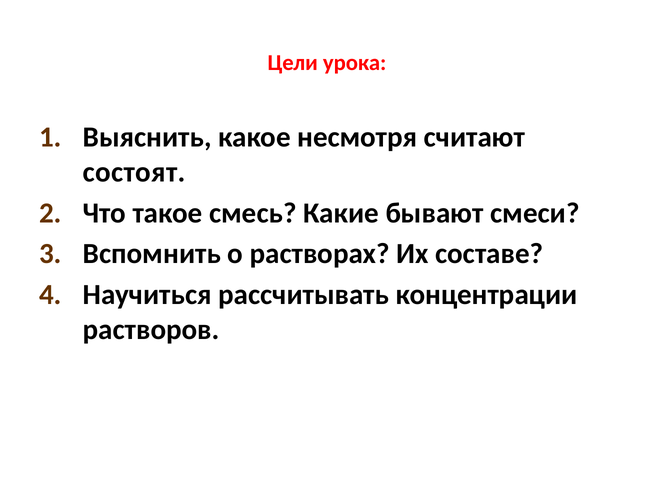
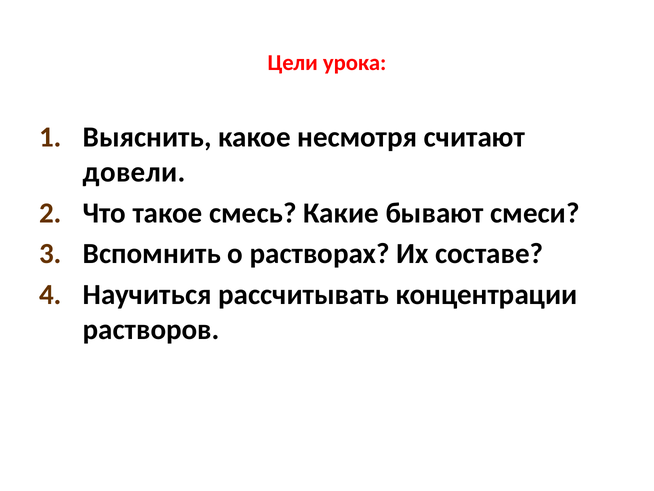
состоят: состоят -> довели
